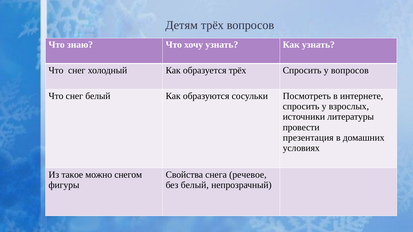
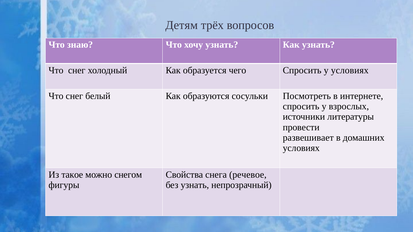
образуется трёх: трёх -> чего
у вопросов: вопросов -> условиях
презентация: презентация -> развешивает
без белый: белый -> узнать
